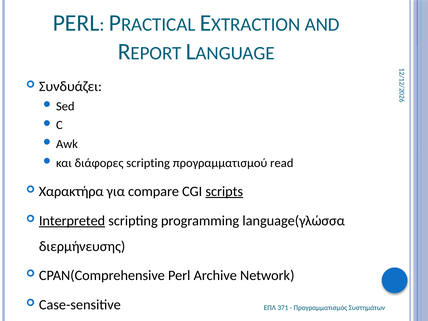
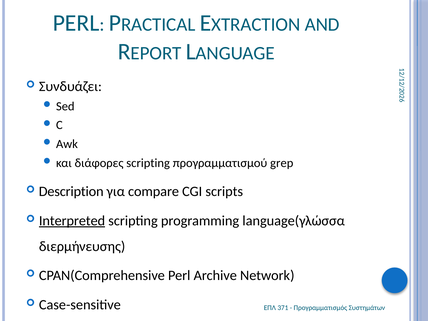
read: read -> grep
Χαρακτήρα: Χαρακτήρα -> Description
scripts underline: present -> none
